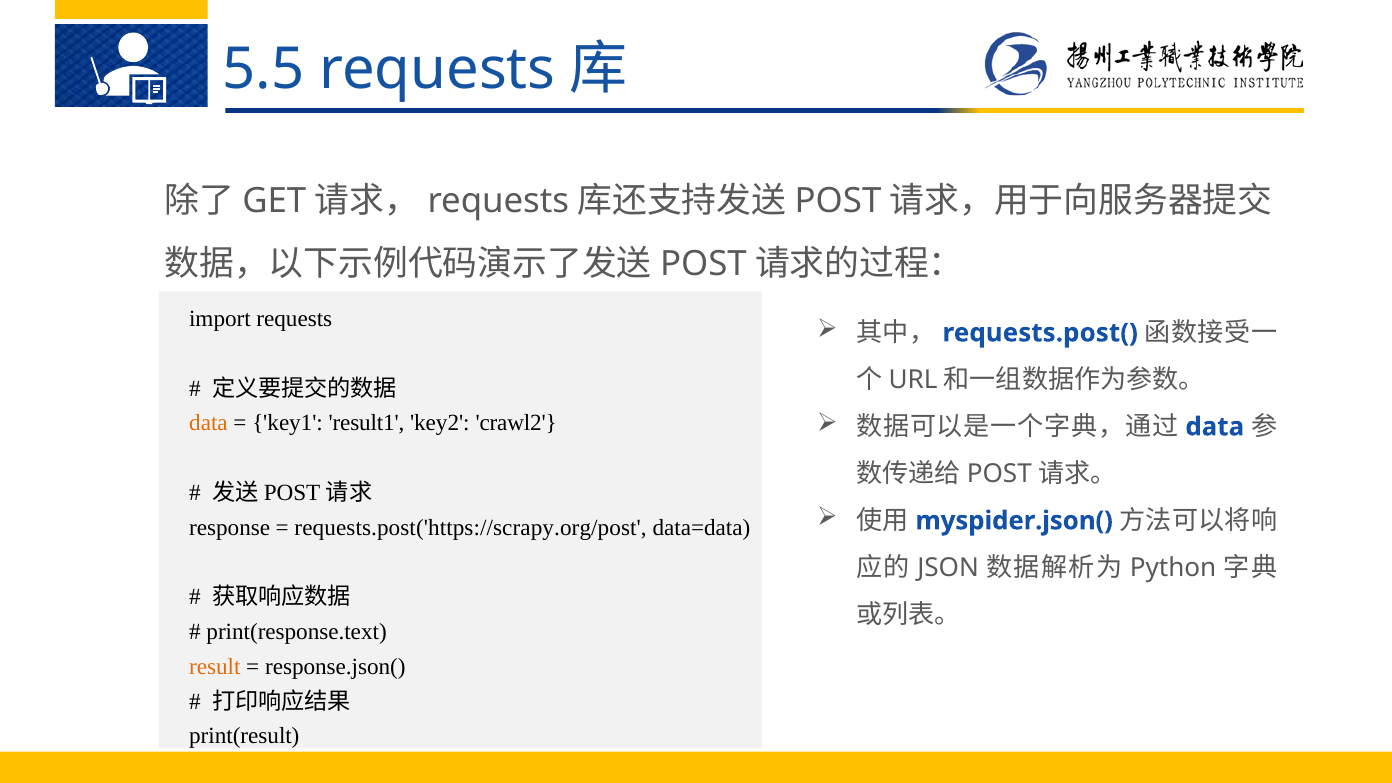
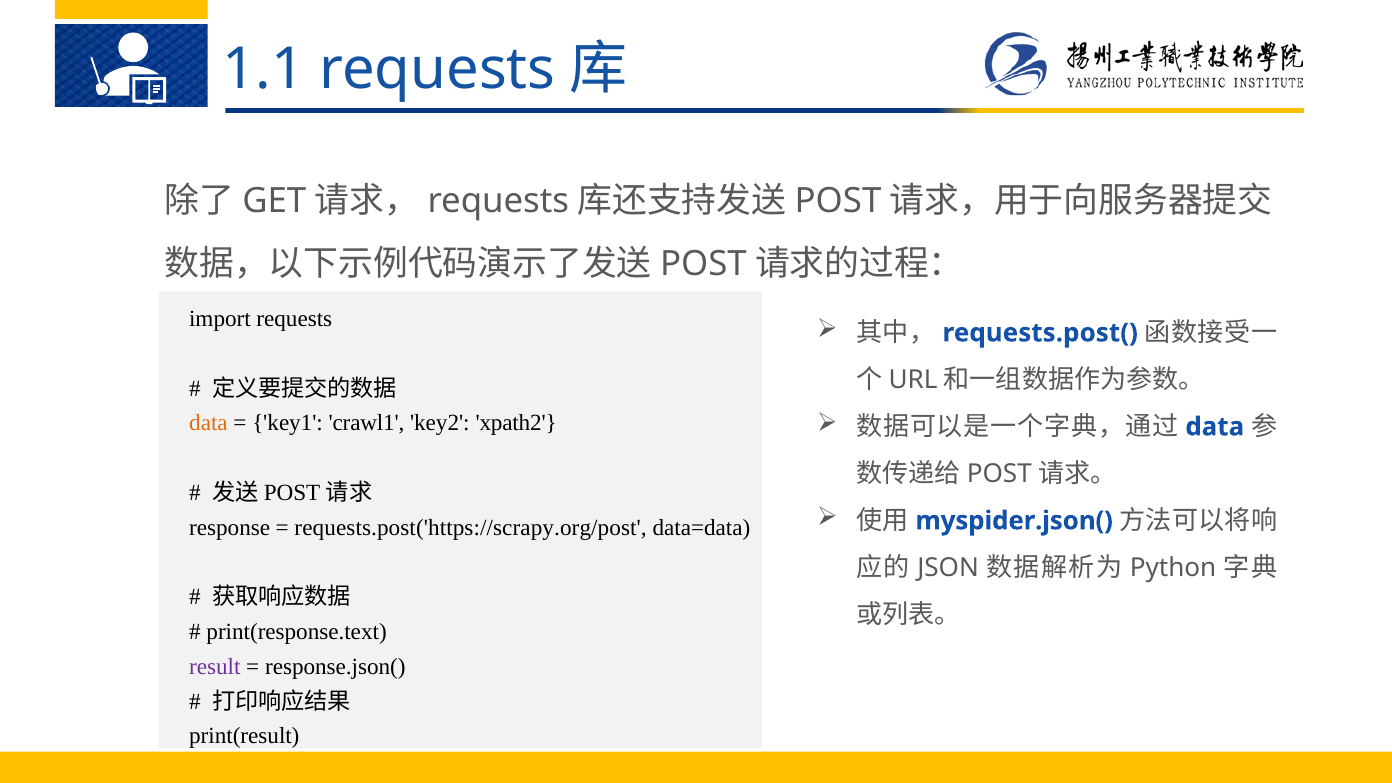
5.5: 5.5 -> 1.1
result1: result1 -> crawl1
crawl2: crawl2 -> xpath2
result colour: orange -> purple
